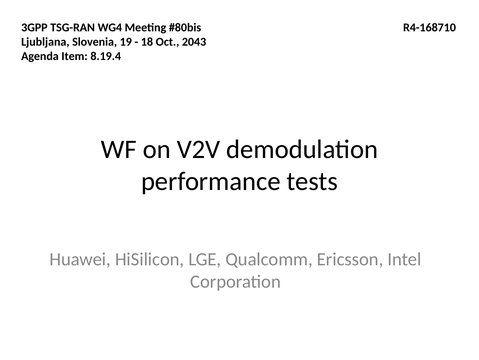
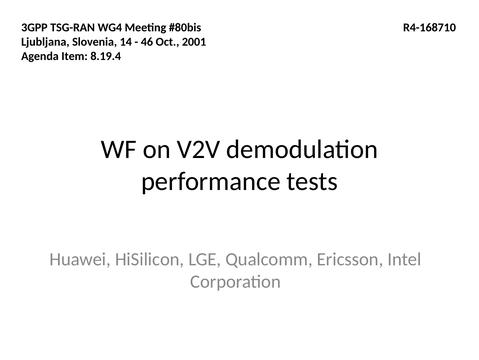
19: 19 -> 14
18: 18 -> 46
2043: 2043 -> 2001
